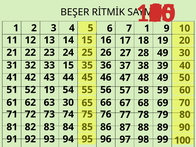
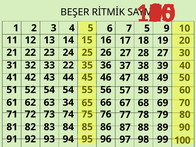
7 1: 1 -> 5
28 49: 49 -> 27
33 15: 15 -> 22
52 19: 19 -> 54
63 30: 30 -> 34
